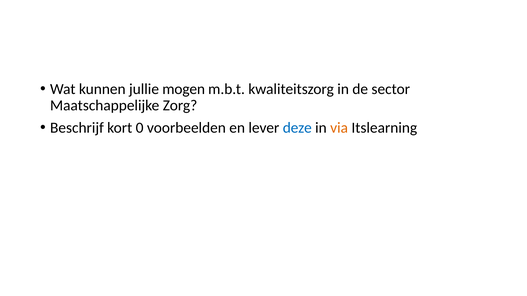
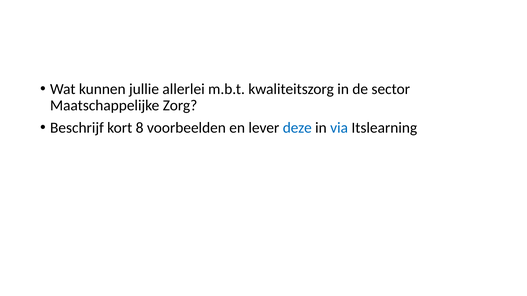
mogen: mogen -> allerlei
0: 0 -> 8
via colour: orange -> blue
